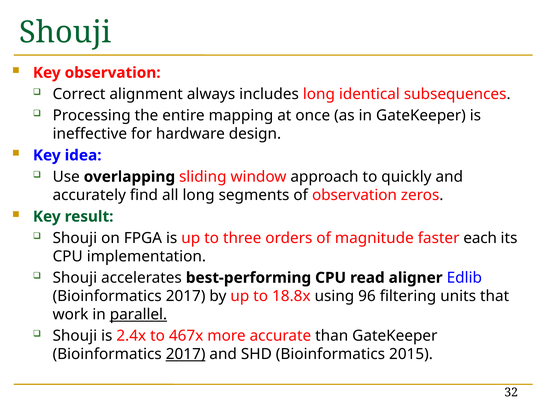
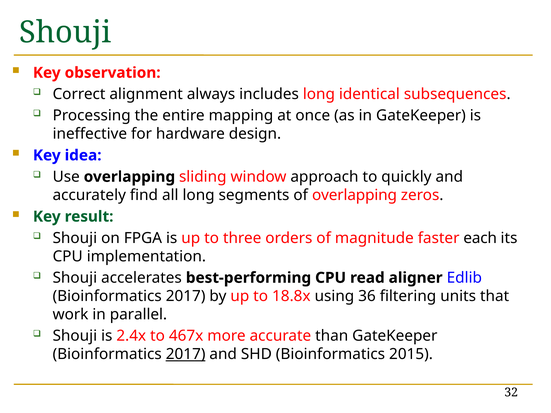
of observation: observation -> overlapping
96: 96 -> 36
parallel underline: present -> none
